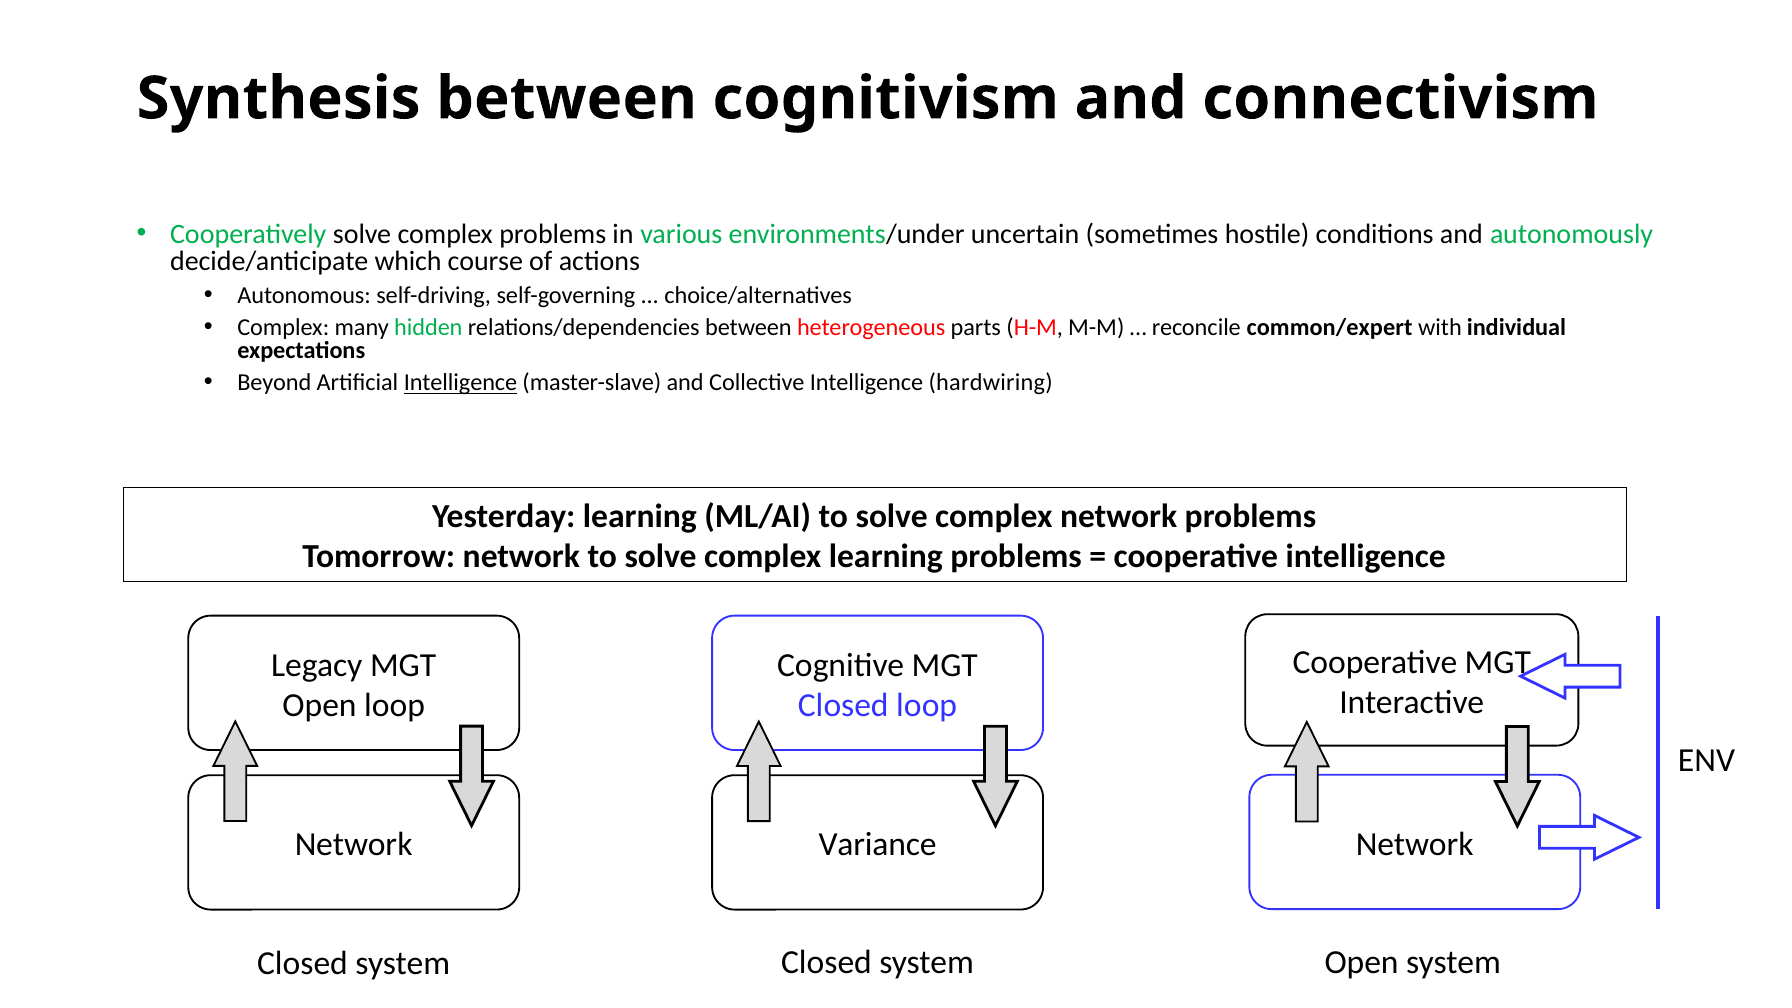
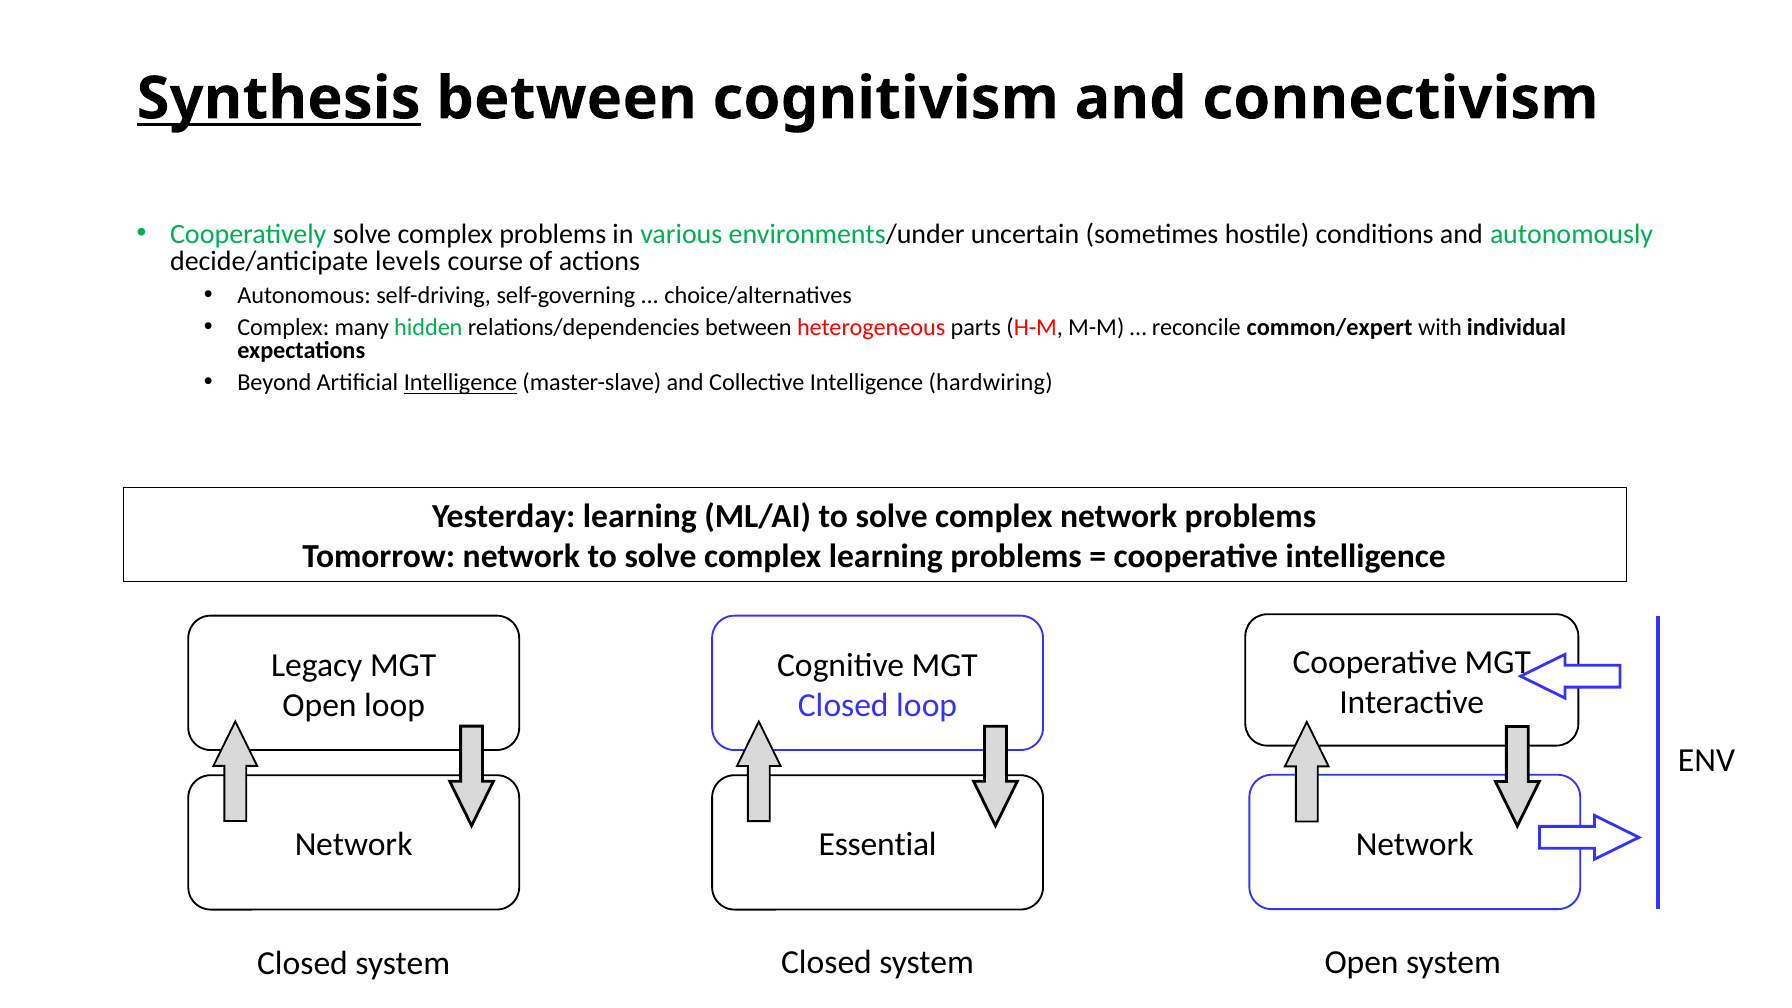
Synthesis underline: none -> present
which: which -> levels
Variance: Variance -> Essential
